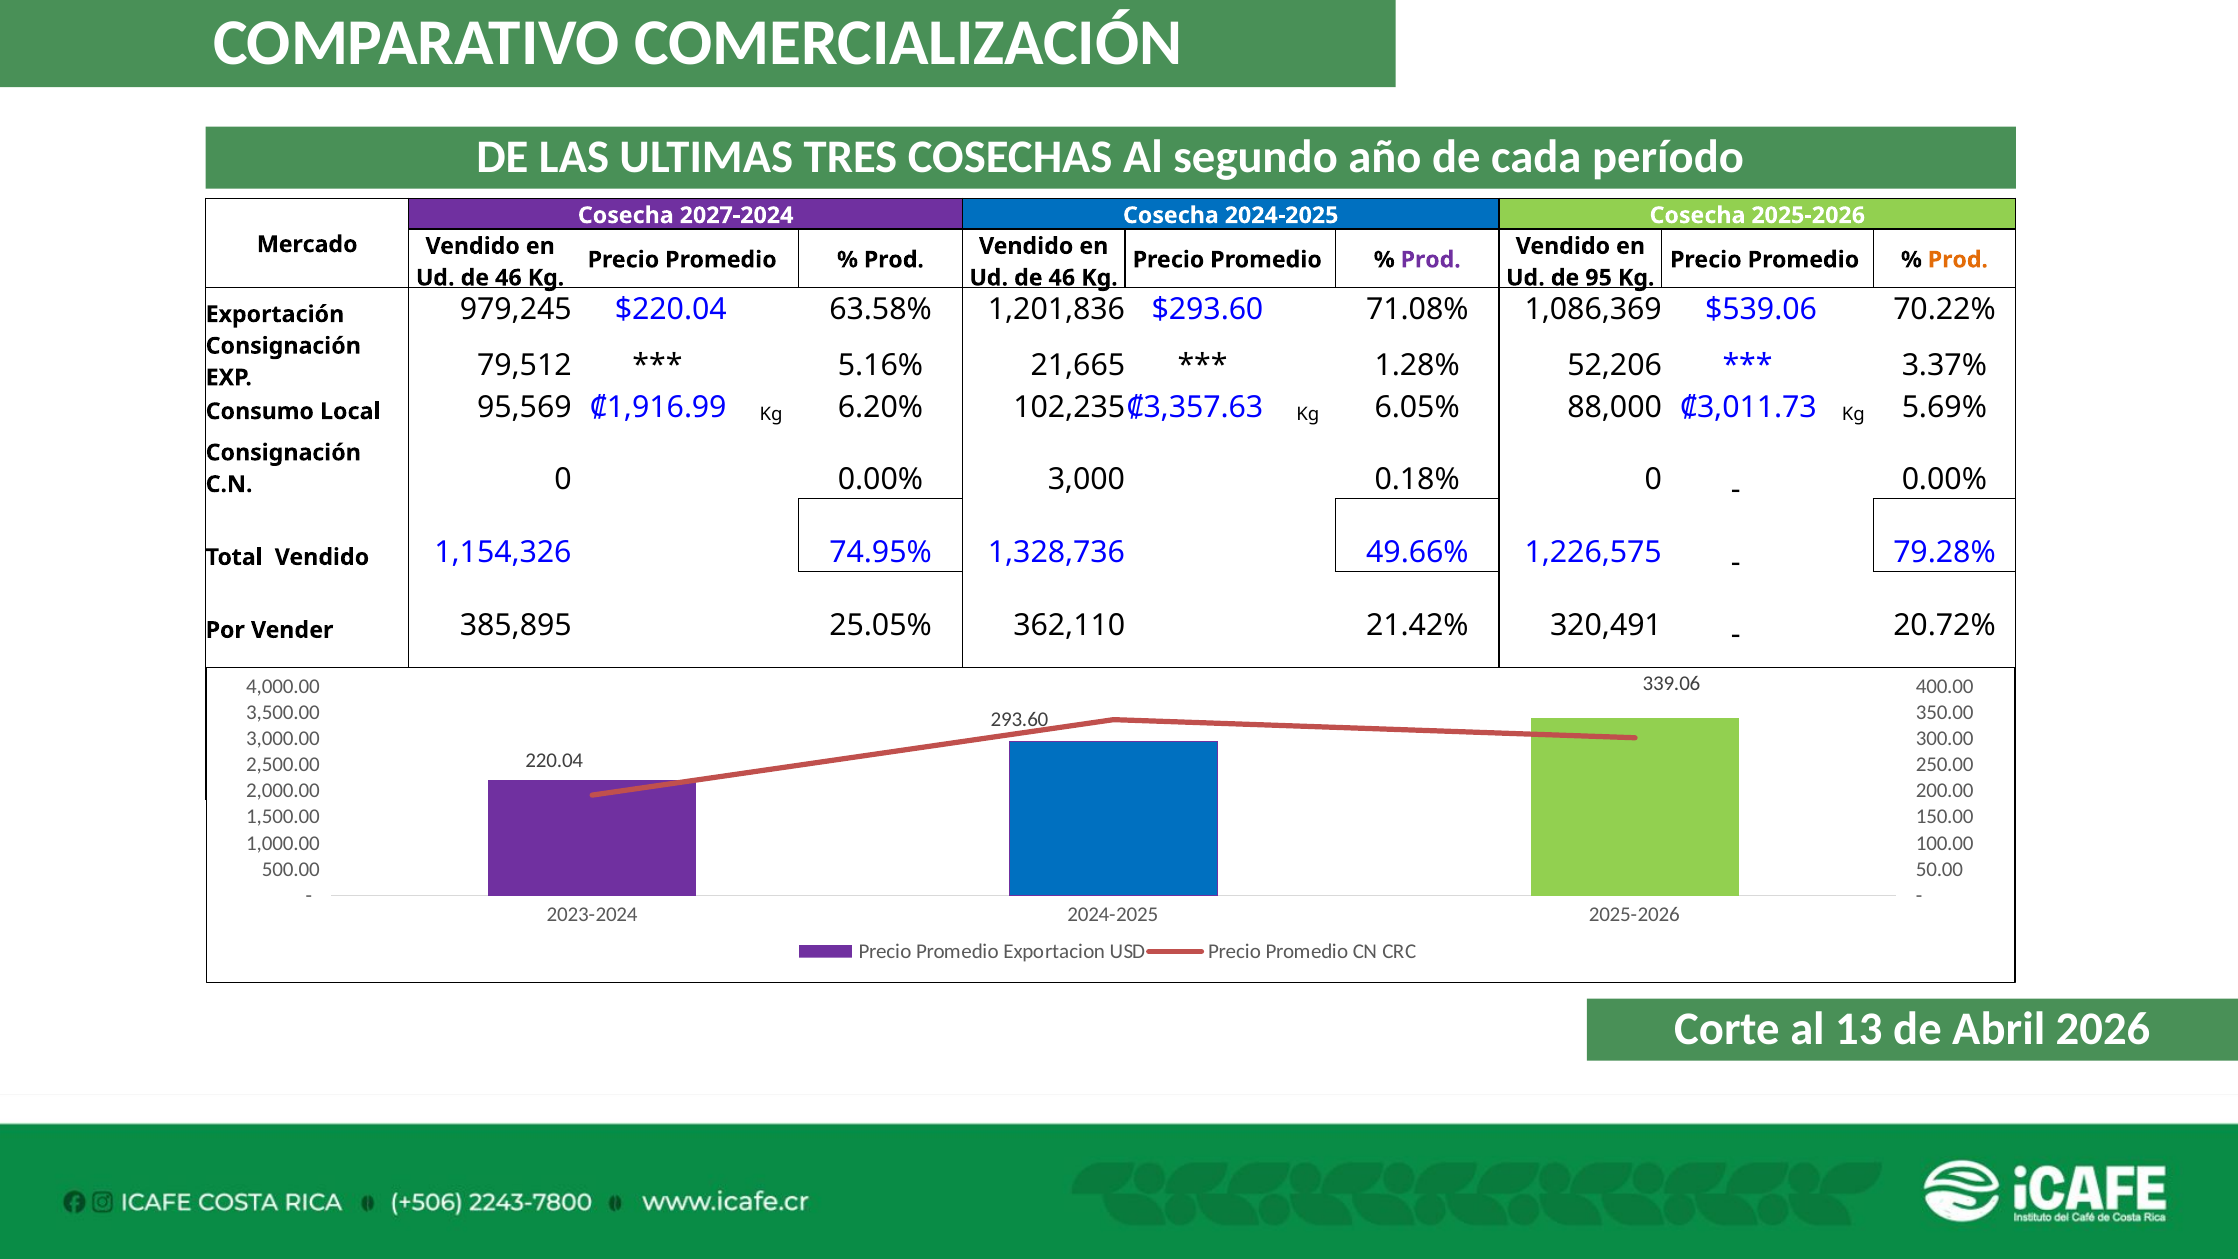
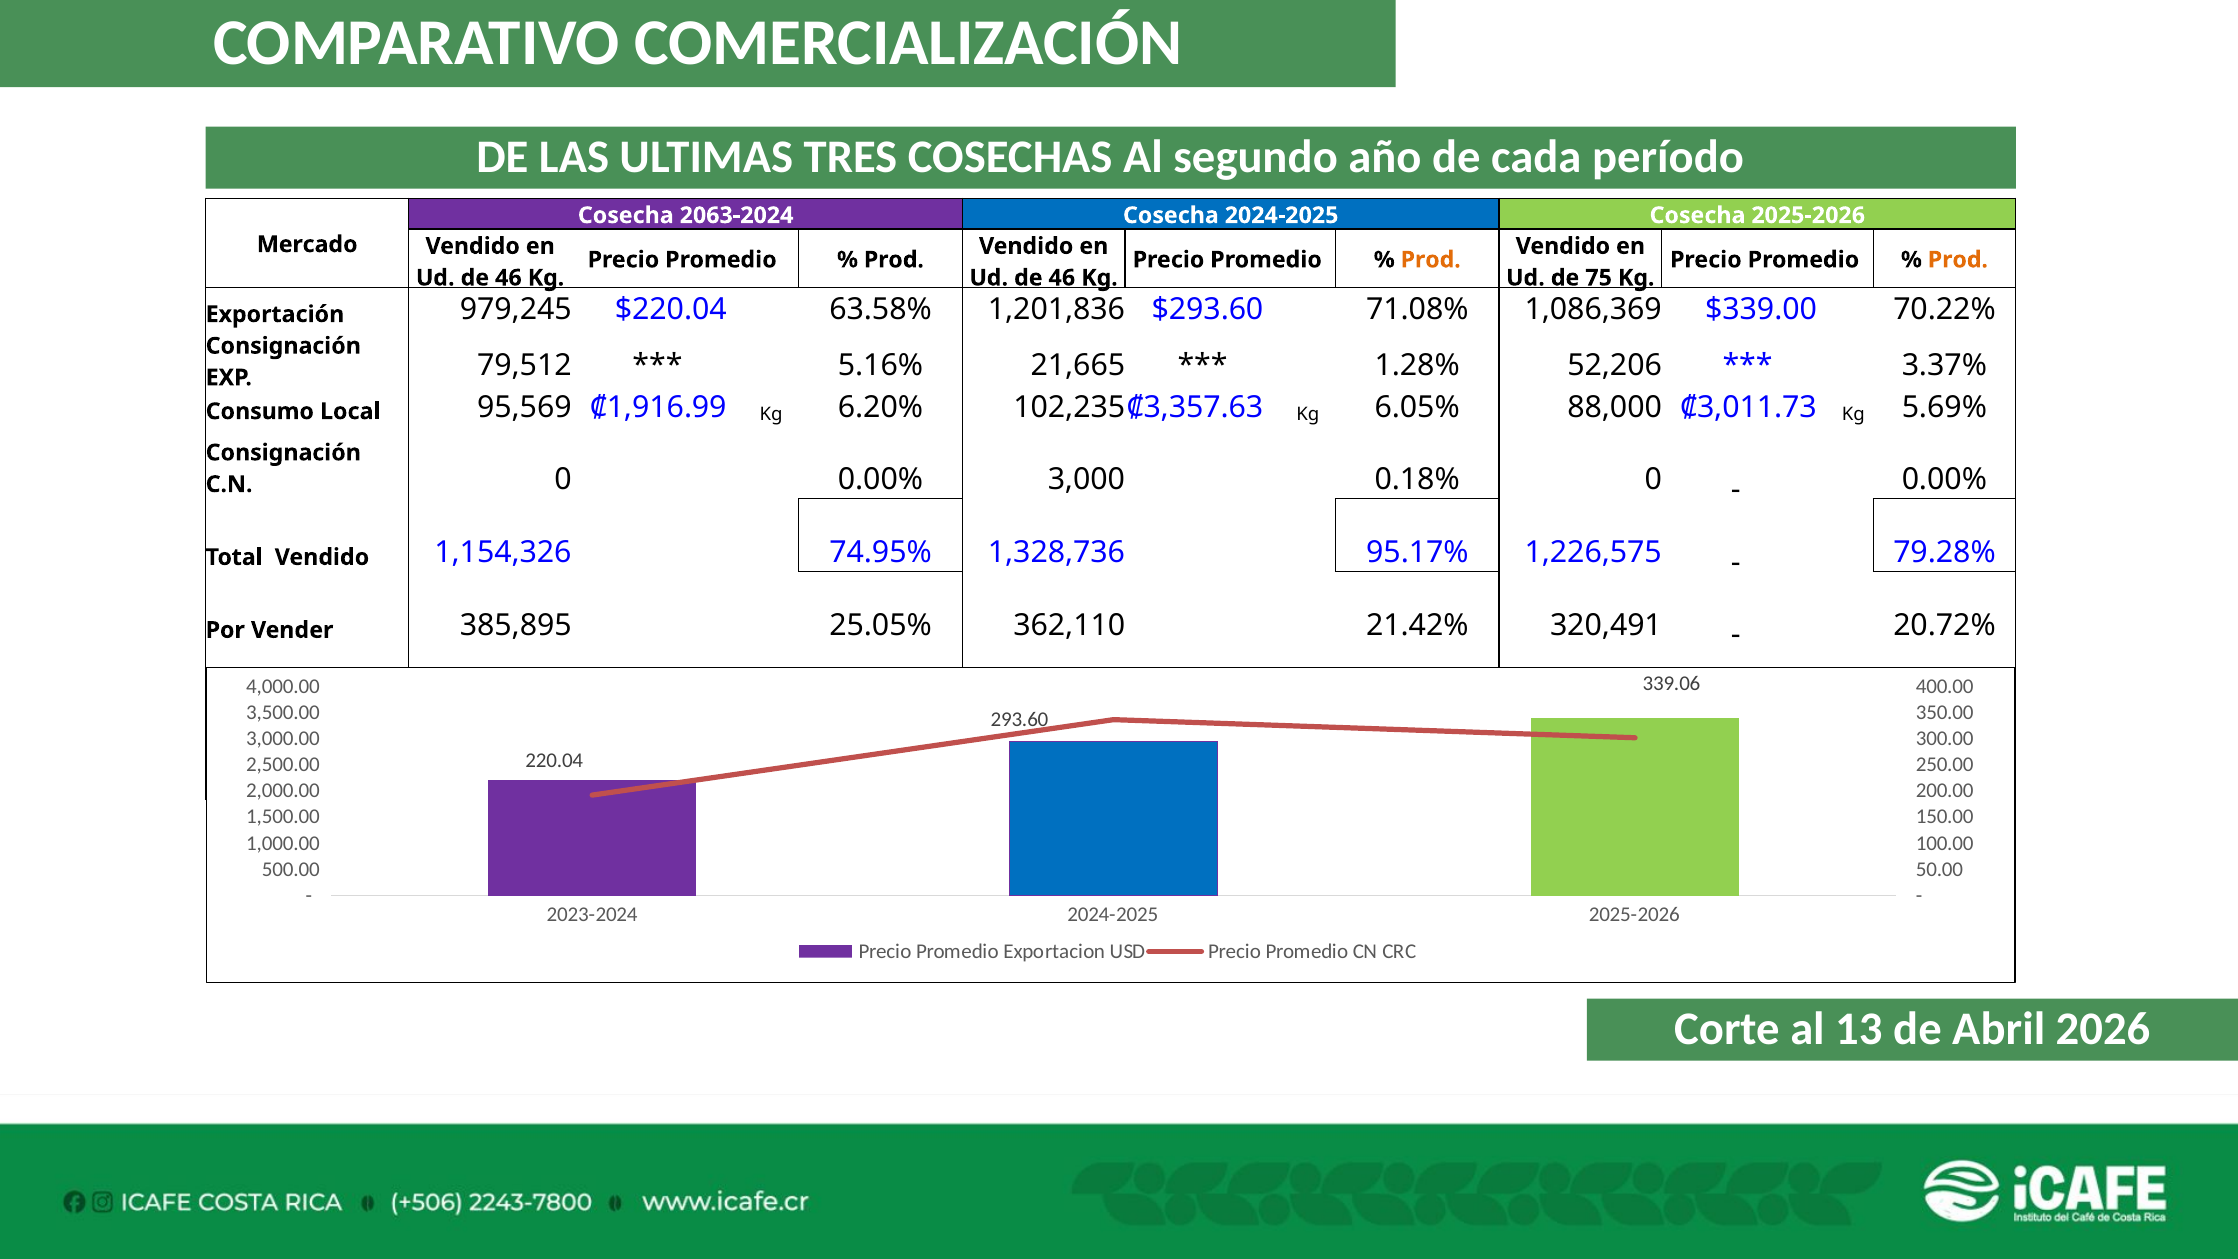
2027-2024: 2027-2024 -> 2063-2024
Prod at (1431, 260) colour: purple -> orange
95: 95 -> 75
$539.06: $539.06 -> $339.00
49.66%: 49.66% -> 95.17%
